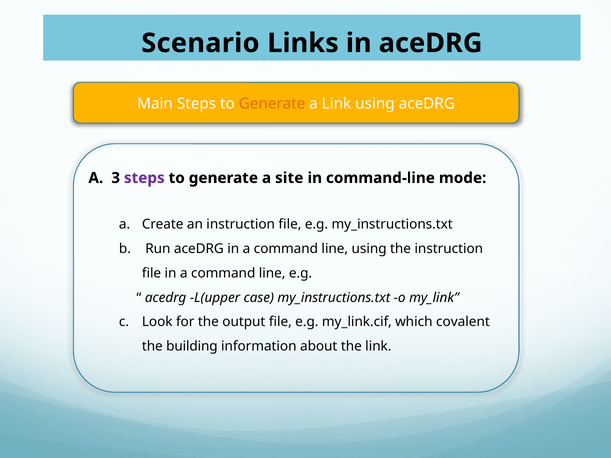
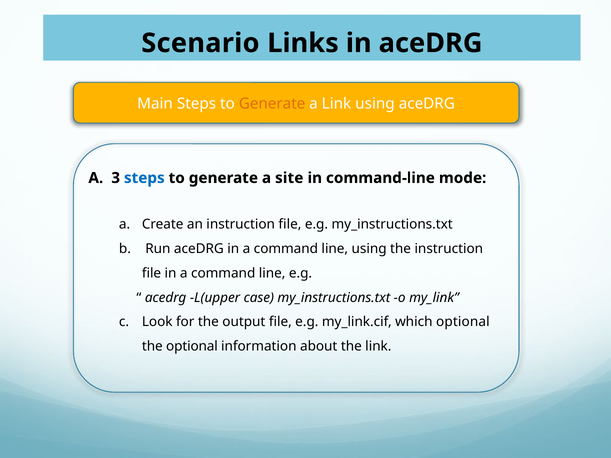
steps at (144, 178) colour: purple -> blue
which covalent: covalent -> optional
the building: building -> optional
